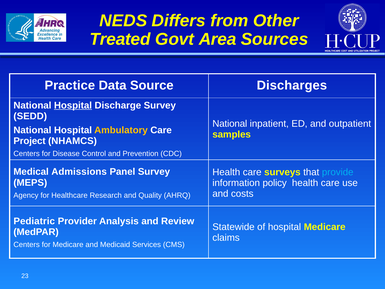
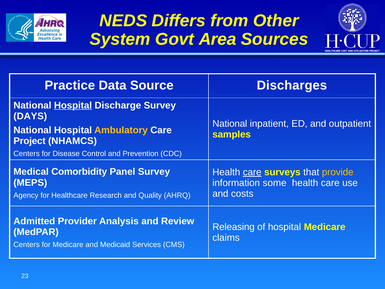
Treated: Treated -> System
SEDD: SEDD -> DAYS
Admissions: Admissions -> Comorbidity
care at (252, 172) underline: none -> present
provide colour: light blue -> yellow
policy: policy -> some
Pediatric: Pediatric -> Admitted
Statewide: Statewide -> Releasing
